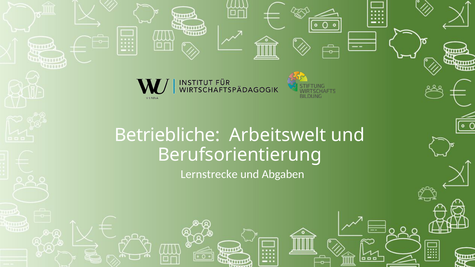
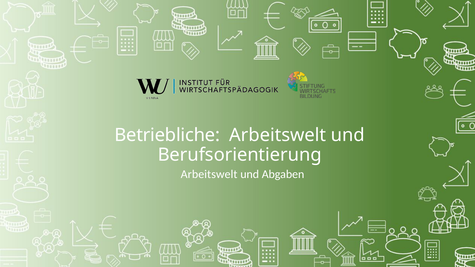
Lernstrecke at (209, 174): Lernstrecke -> Arbeitswelt
